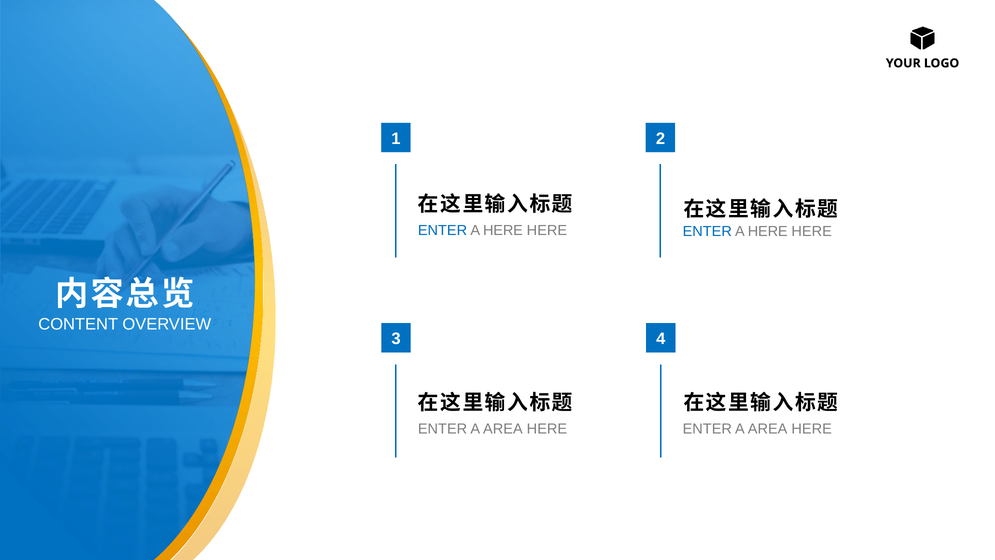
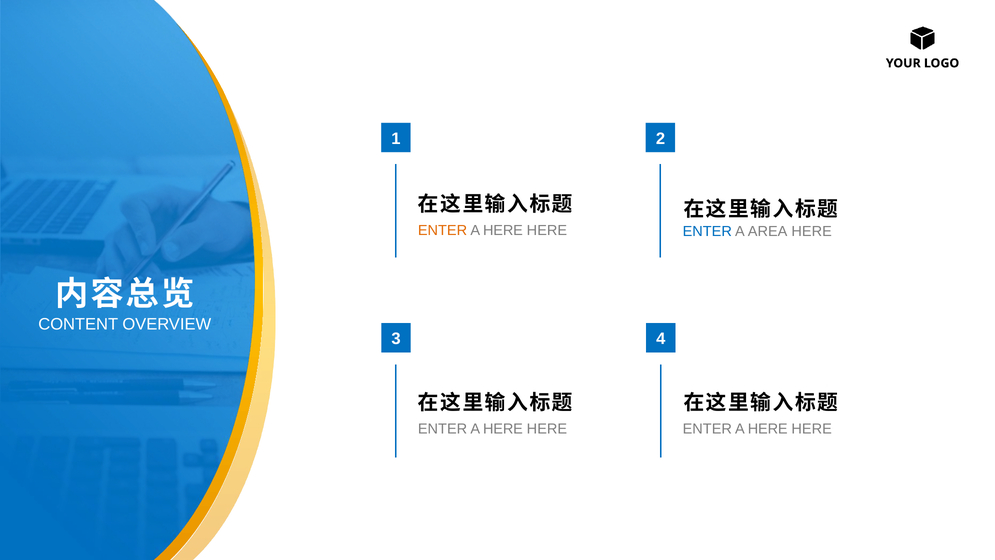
ENTER at (443, 230) colour: blue -> orange
HERE at (768, 231): HERE -> AREA
AREA at (503, 429): AREA -> HERE
AREA at (768, 429): AREA -> HERE
